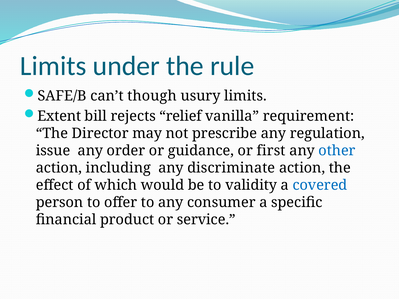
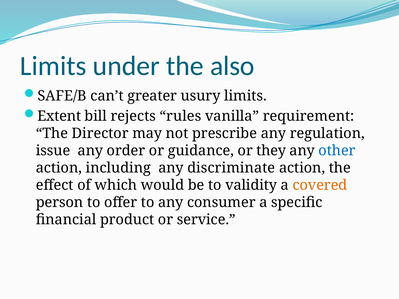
rule: rule -> also
though: though -> greater
relief: relief -> rules
first: first -> they
covered colour: blue -> orange
